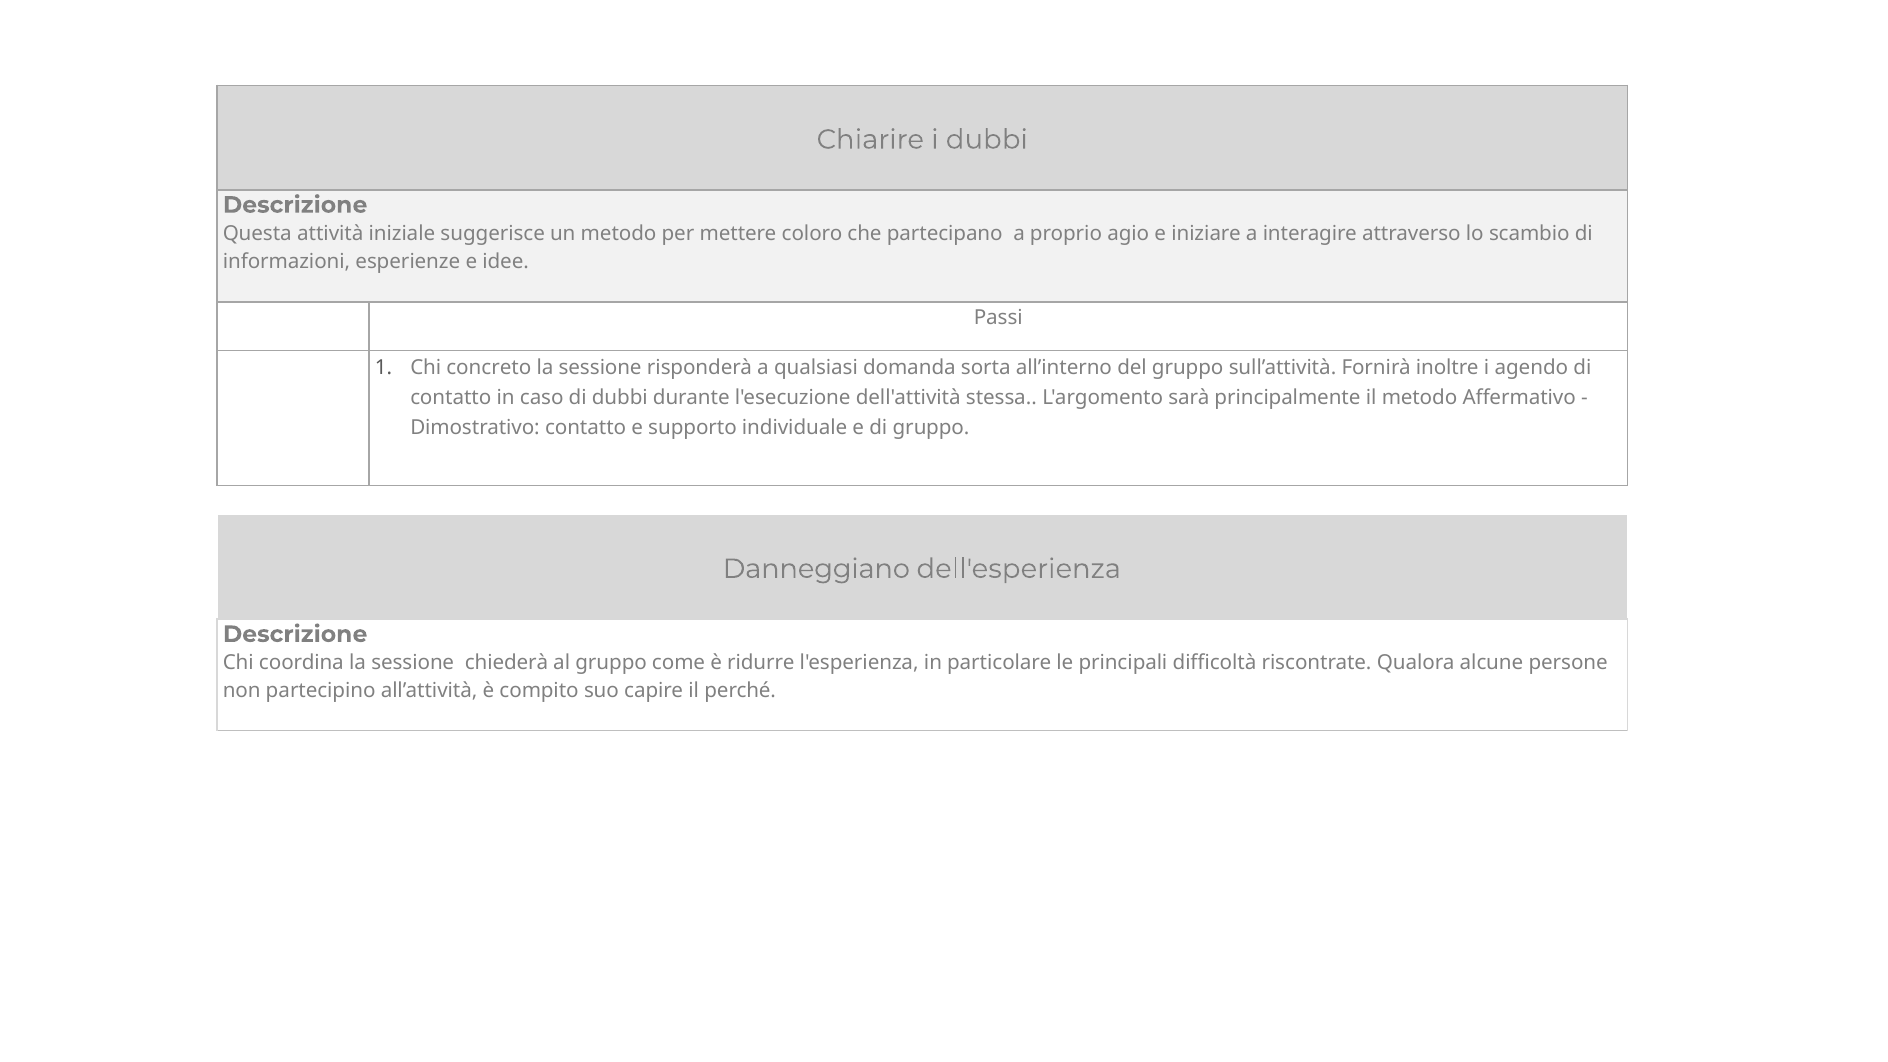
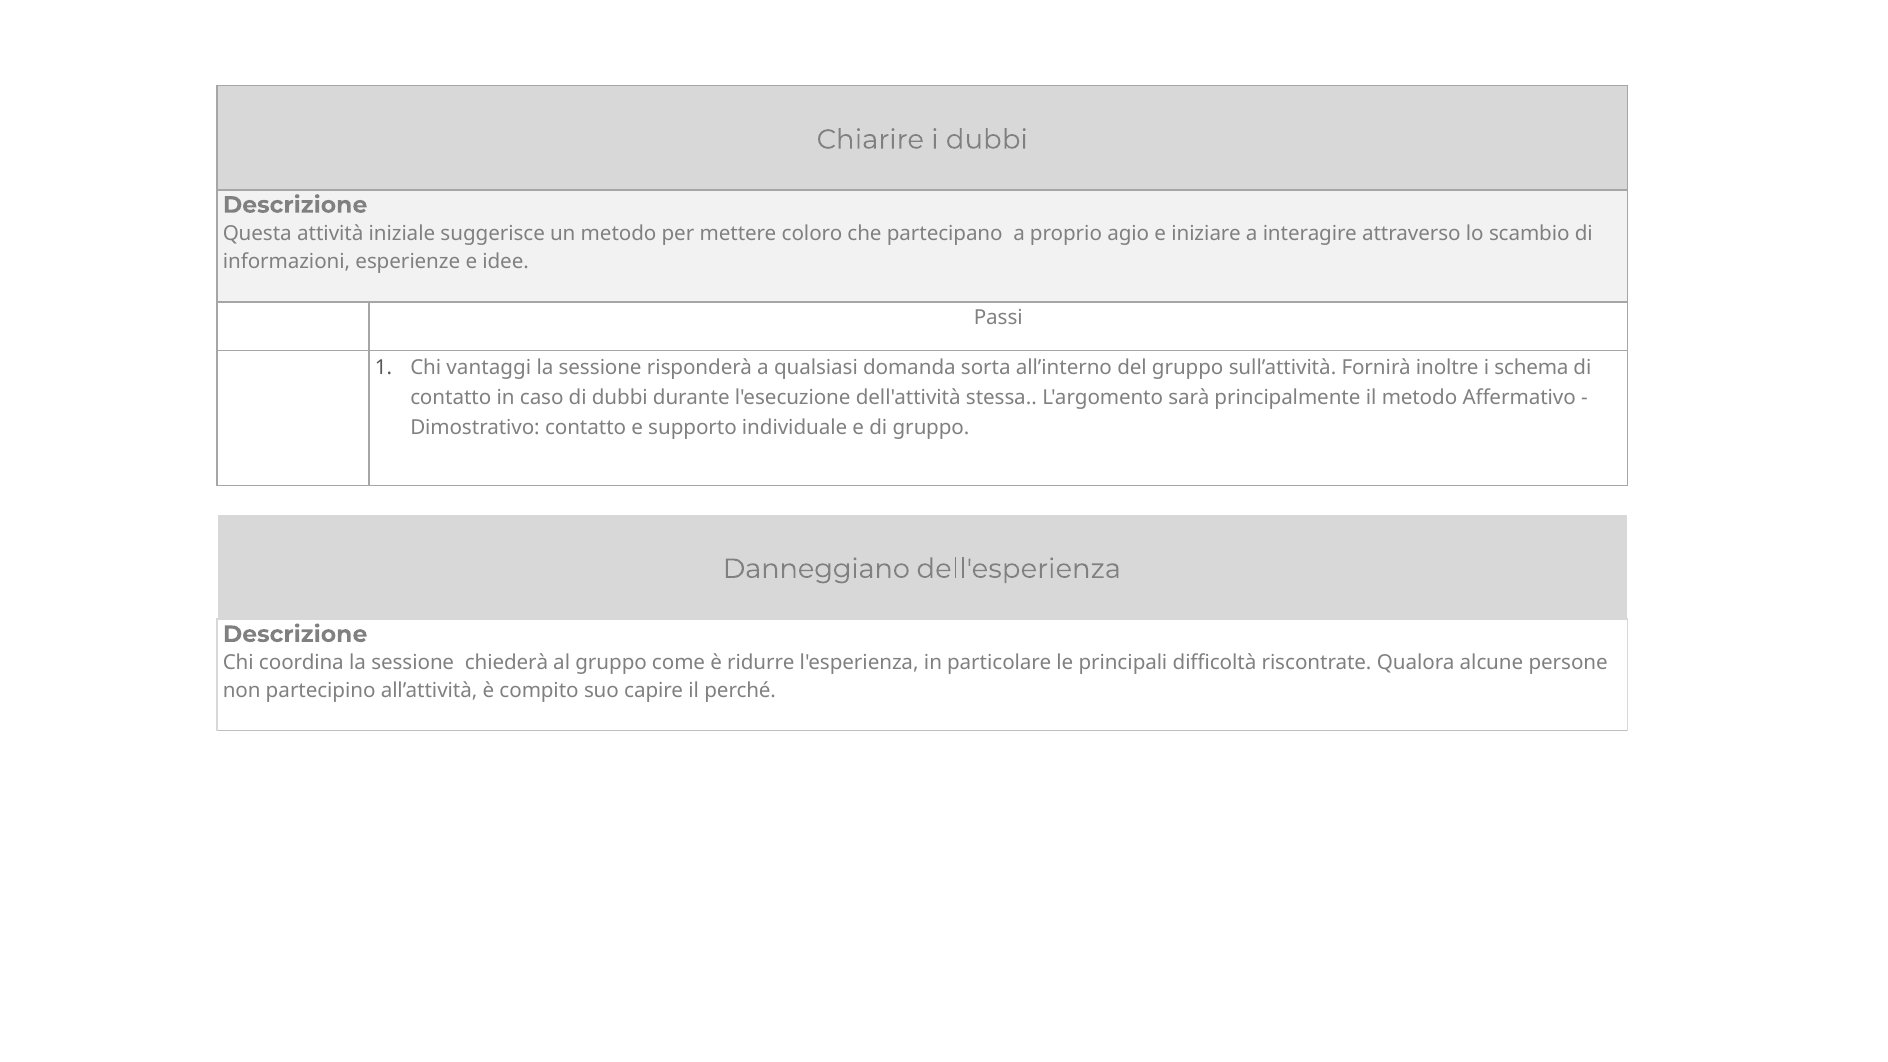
concreto: concreto -> vantaggi
agendo: agendo -> schema
